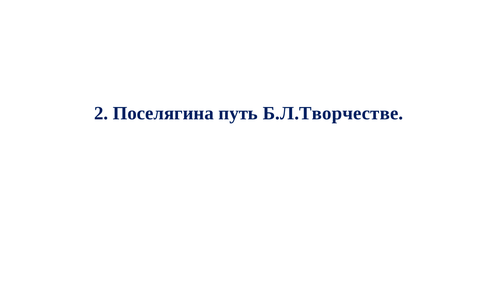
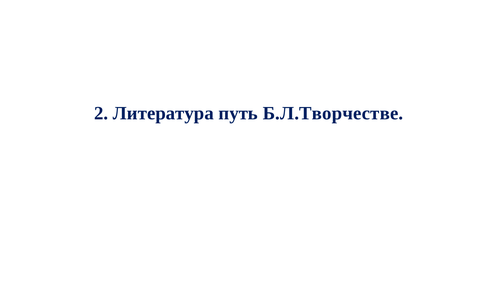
Поселягина: Поселягина -> Литература
